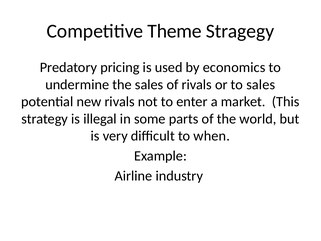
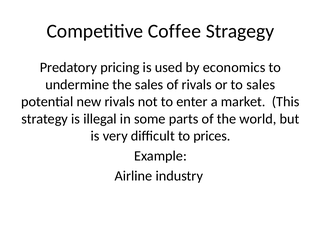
Theme: Theme -> Coffee
when: when -> prices
